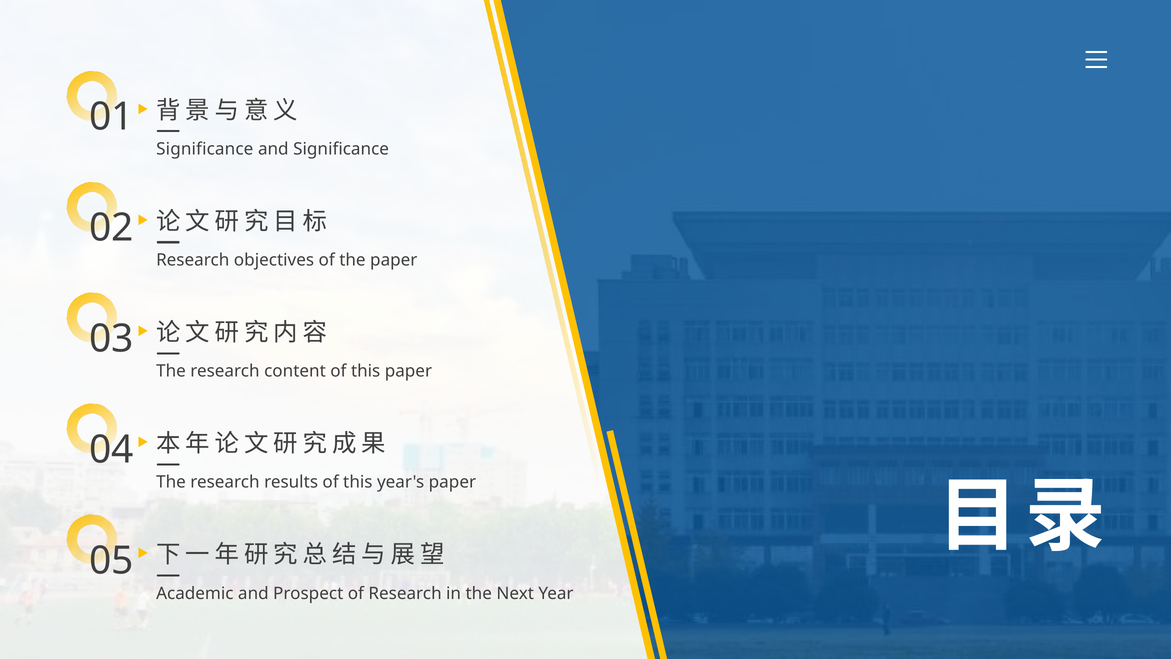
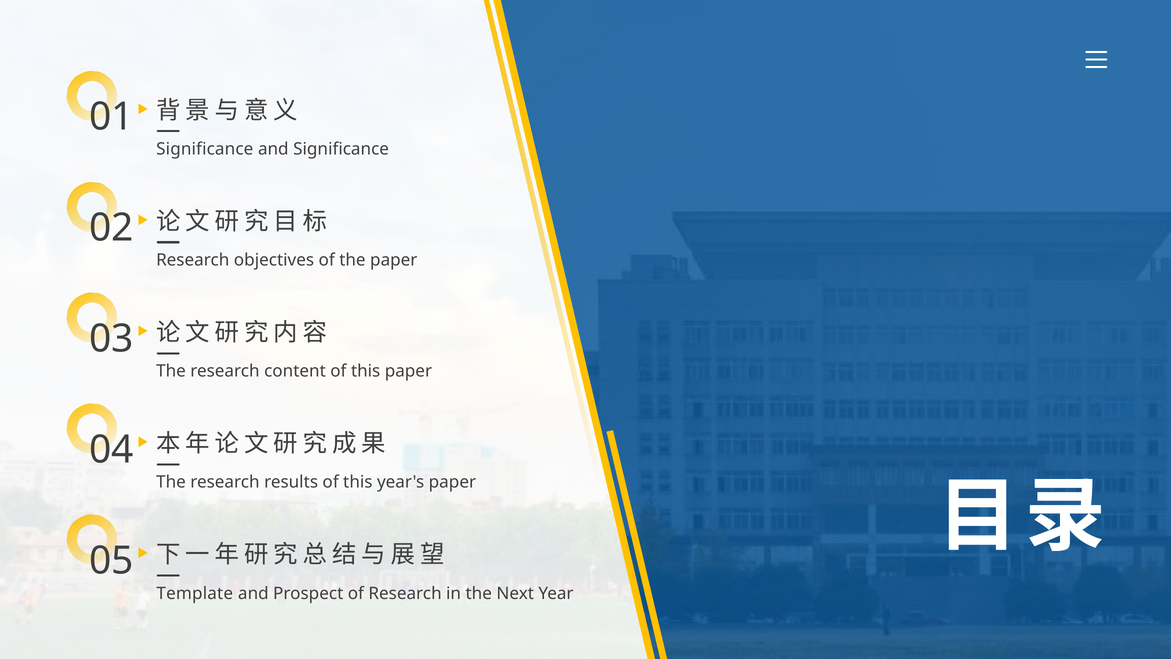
Academic: Academic -> Template
